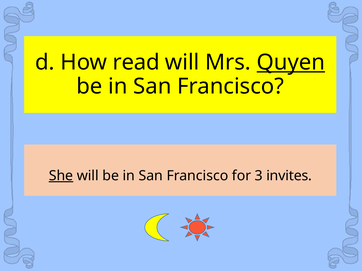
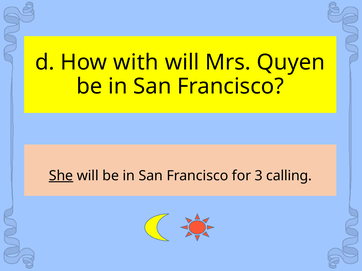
read: read -> with
Quyen underline: present -> none
invites: invites -> calling
